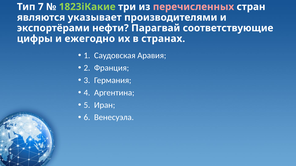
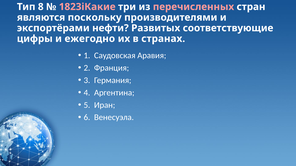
7: 7 -> 8
1823iКакие colour: light green -> pink
указывает: указывает -> поскольку
Парагвай: Парагвай -> Развитых
